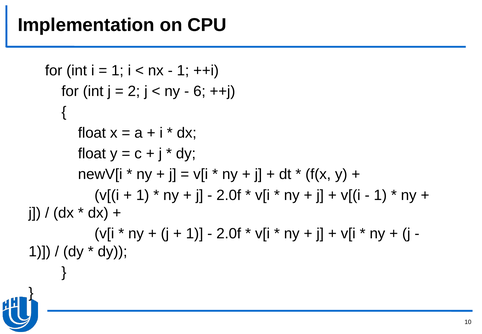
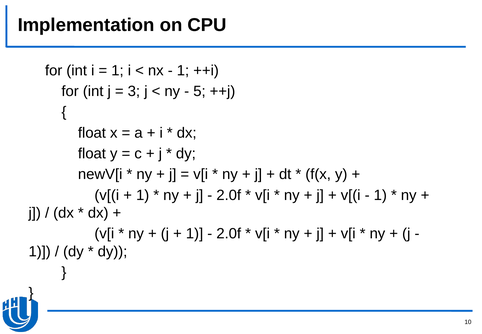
2: 2 -> 3
6: 6 -> 5
